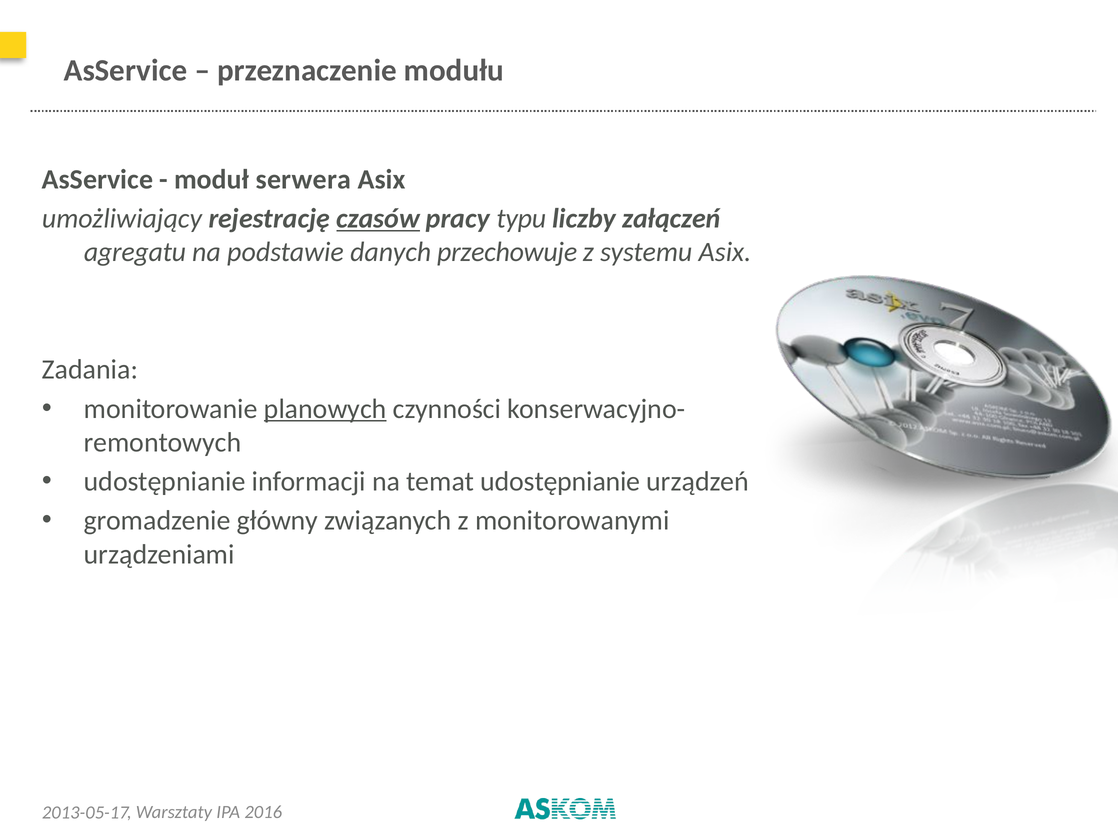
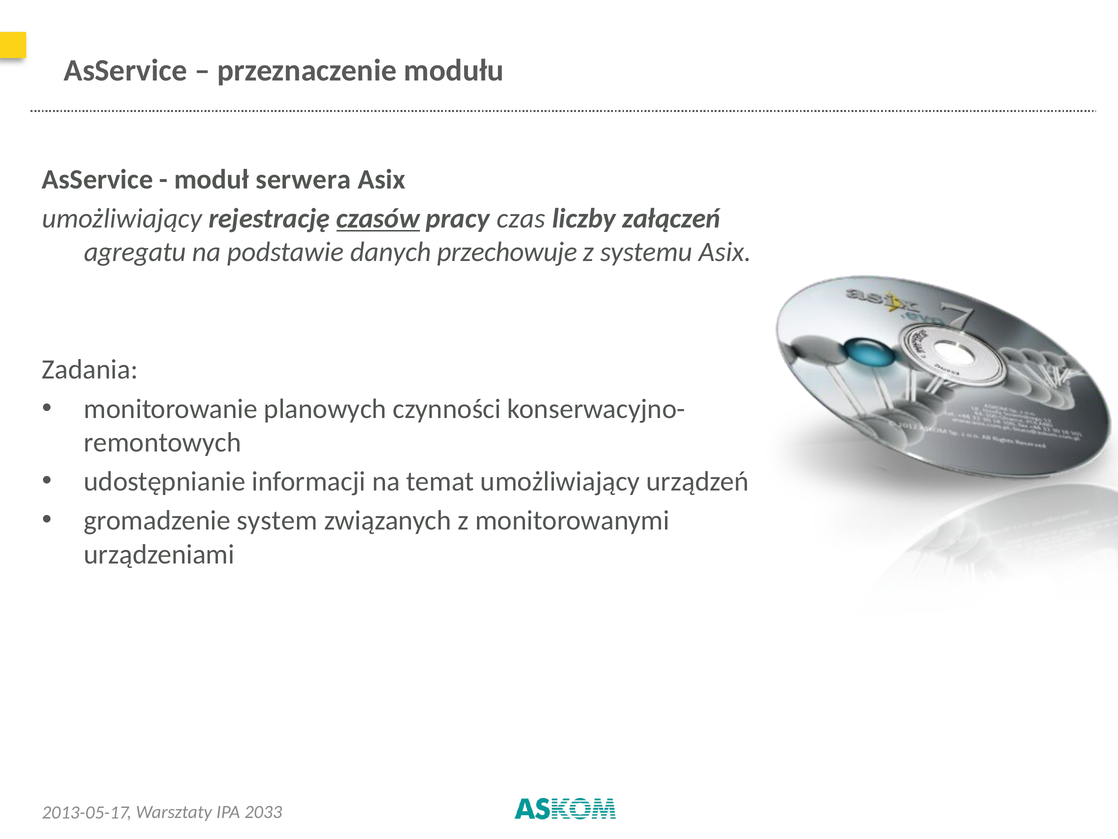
typu: typu -> czas
planowych underline: present -> none
temat udostępnianie: udostępnianie -> umożliwiający
główny: główny -> system
2016: 2016 -> 2033
